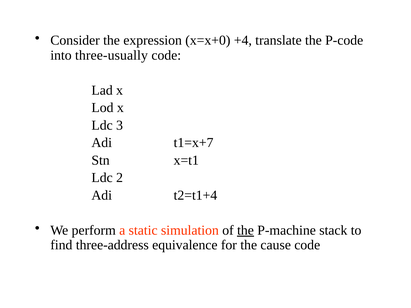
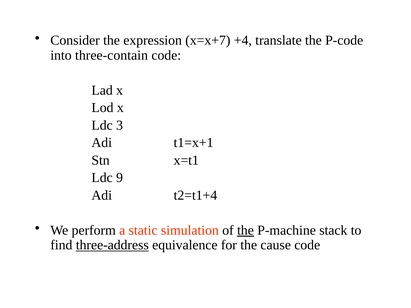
x=x+0: x=x+0 -> x=x+7
three-usually: three-usually -> three-contain
t1=x+7: t1=x+7 -> t1=x+1
2: 2 -> 9
three-address underline: none -> present
